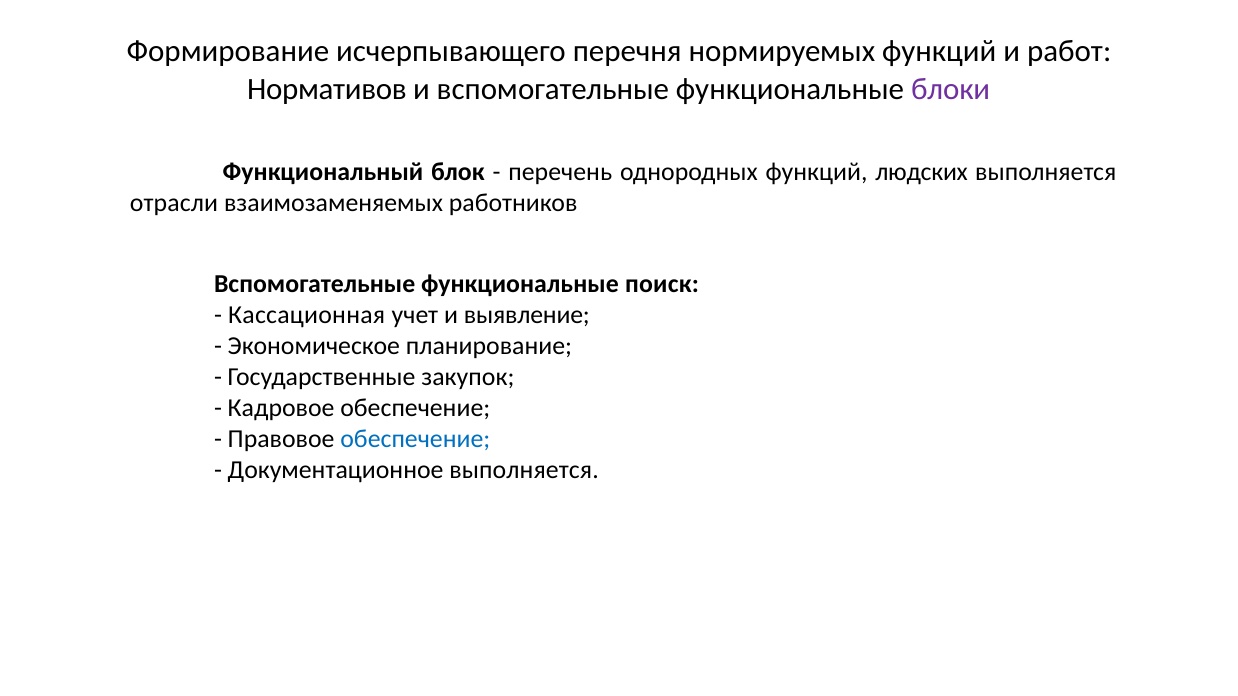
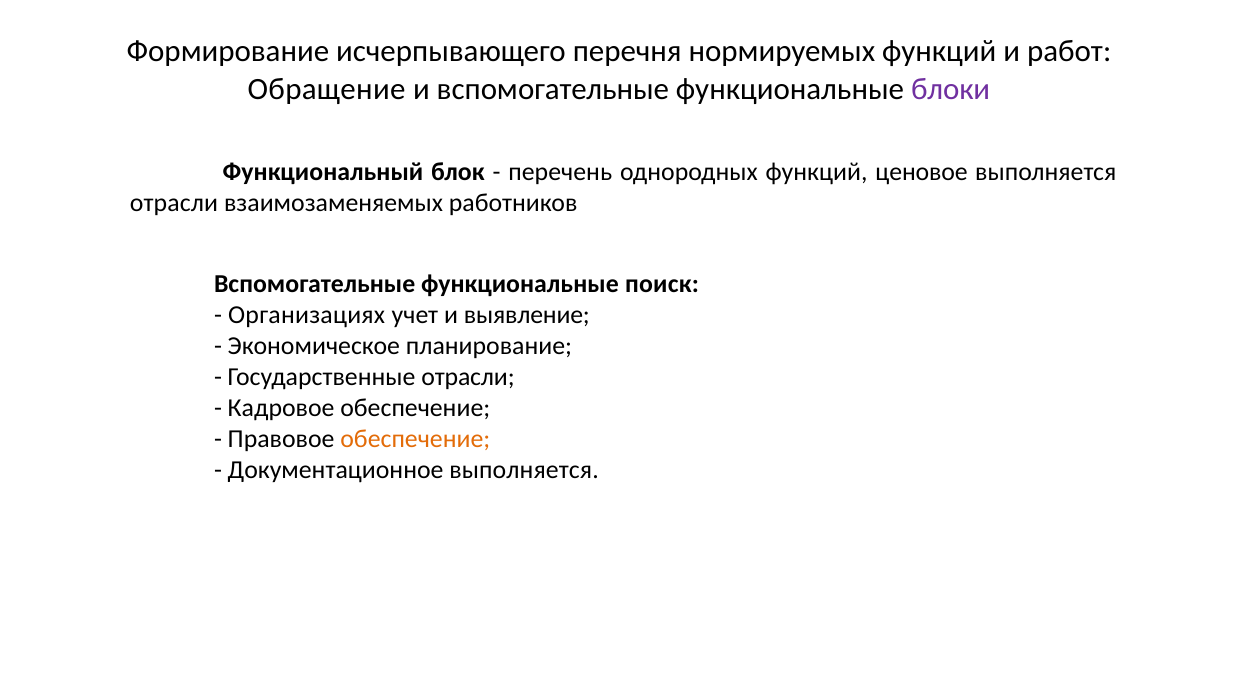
Нормативов: Нормативов -> Обращение
людских: людских -> ценовое
Кассационная: Кассационная -> Организациях
Государственные закупок: закупок -> отрасли
обеспечение at (415, 439) colour: blue -> orange
